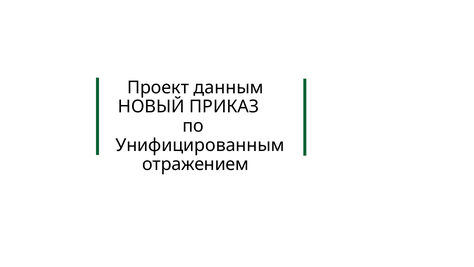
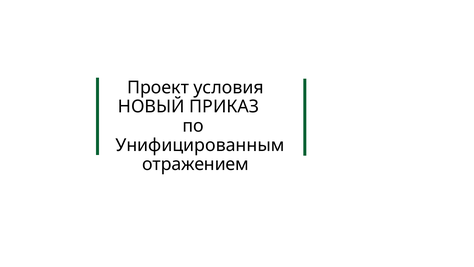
данным: данным -> условия
